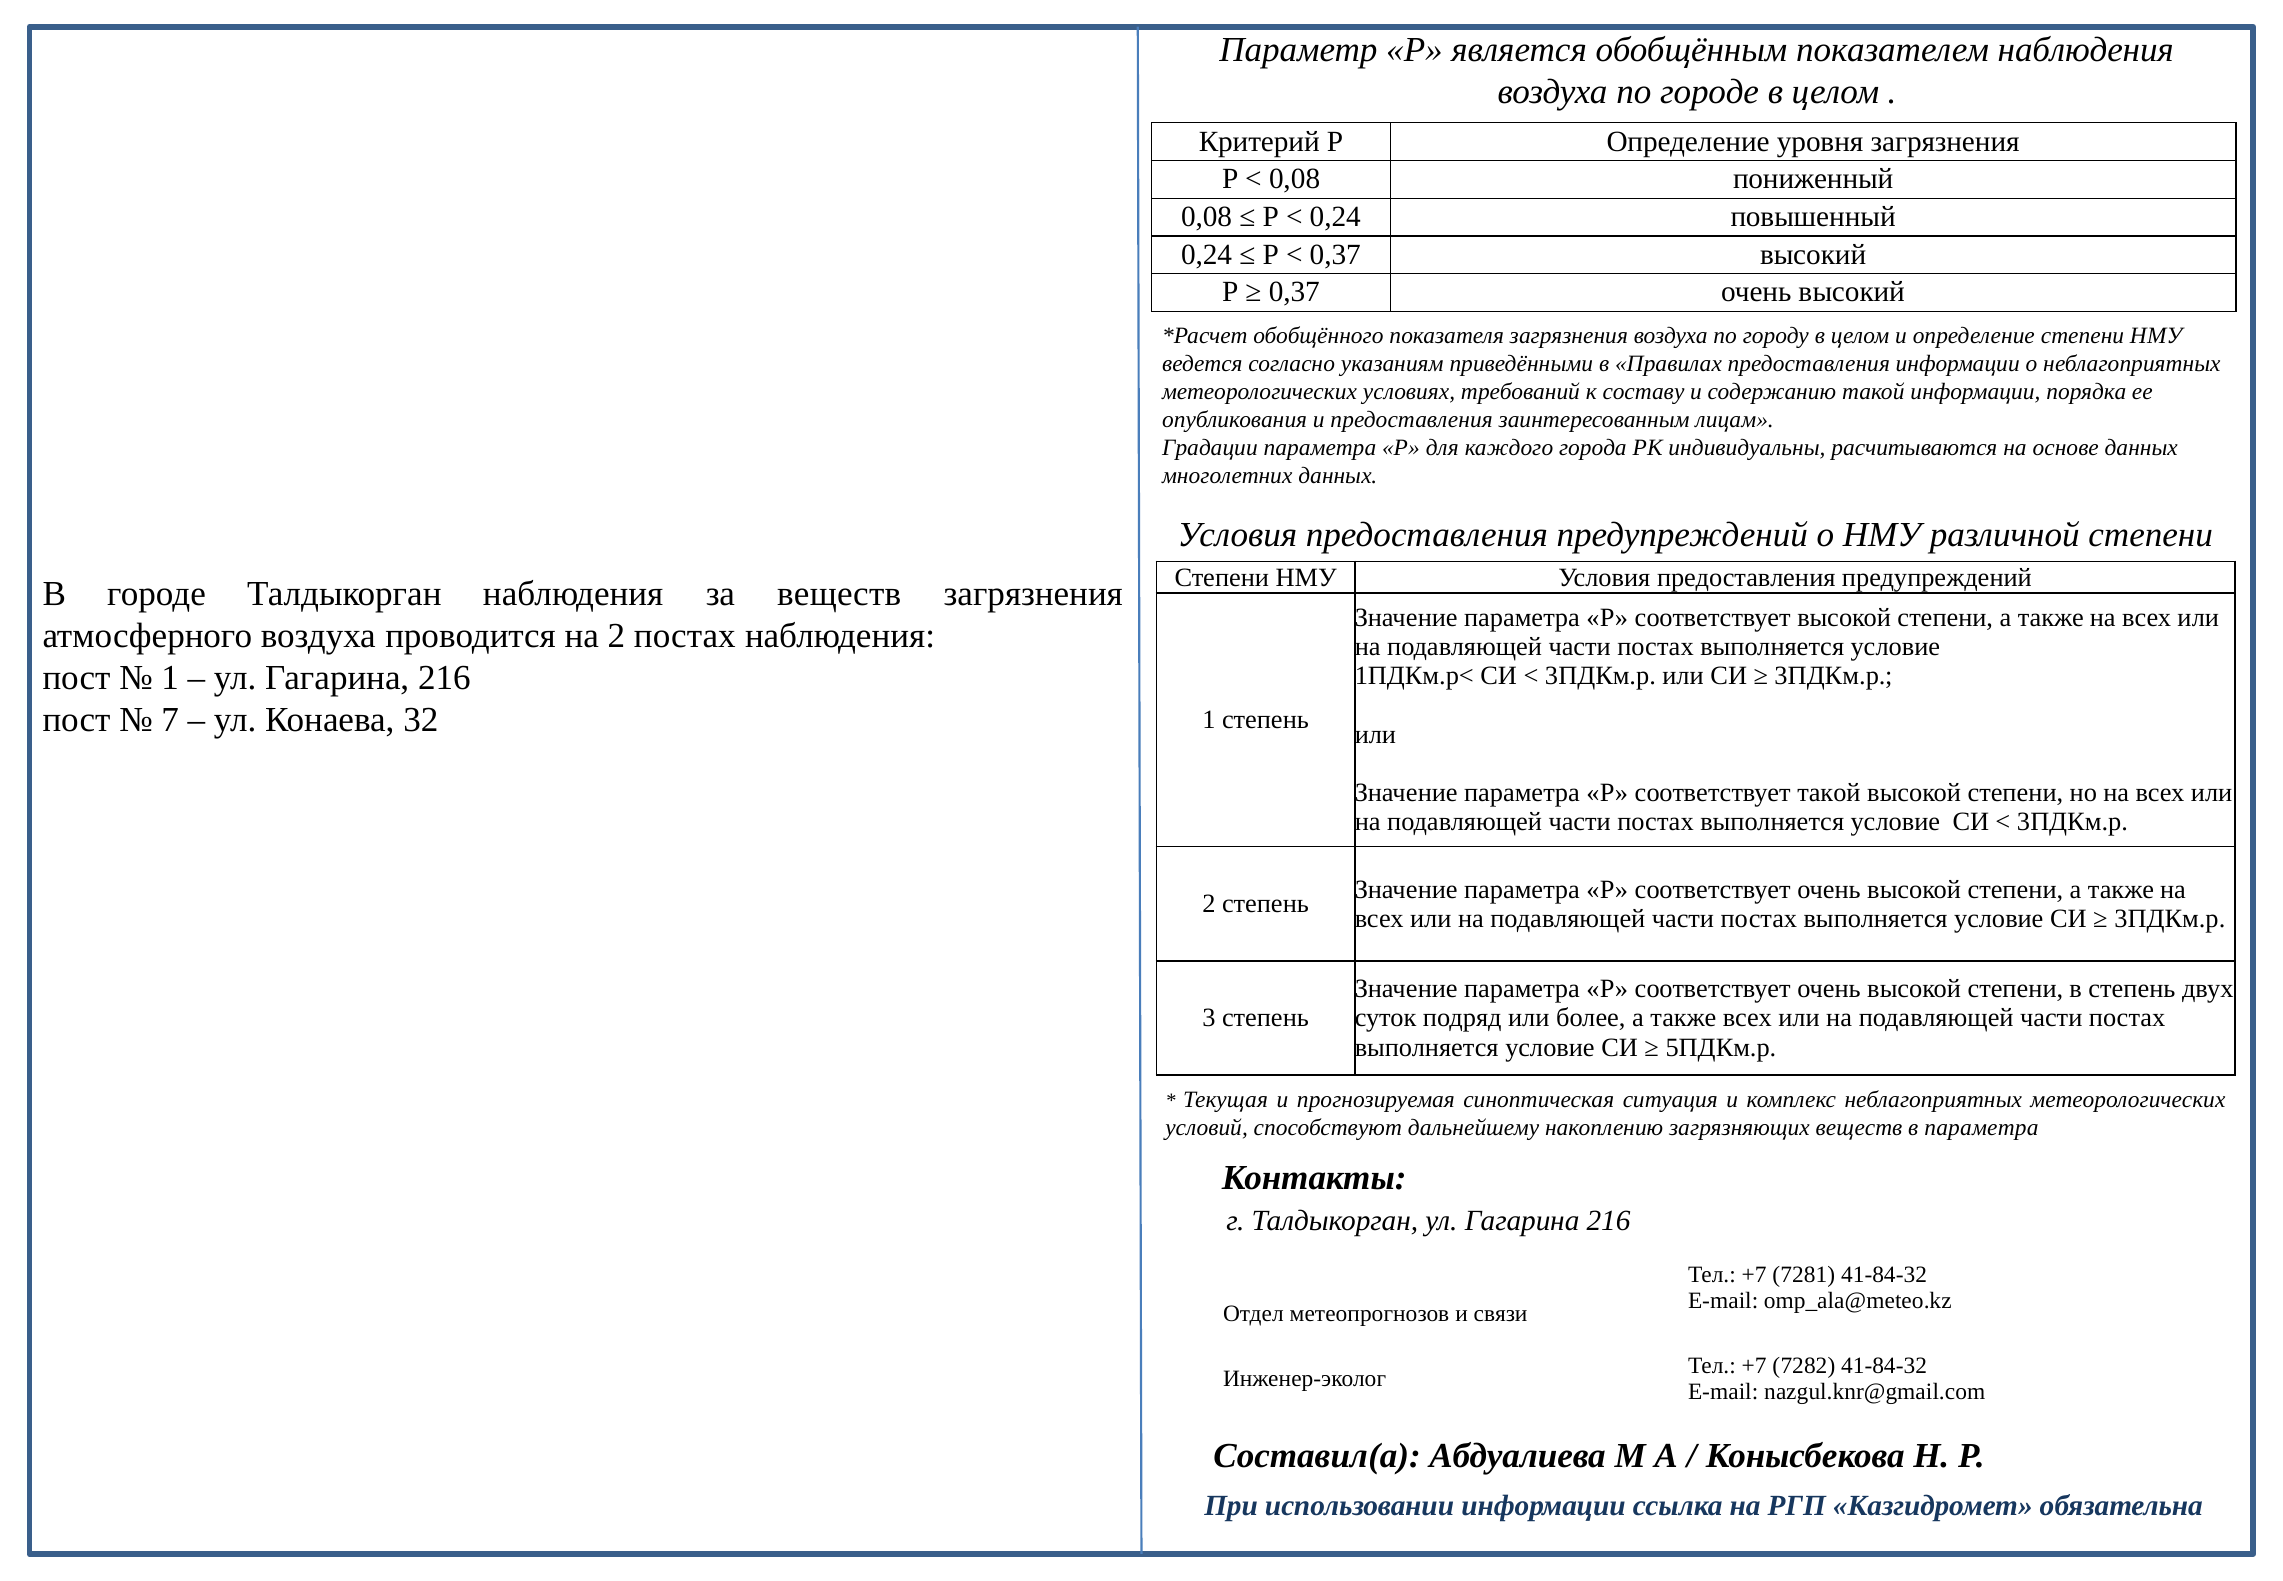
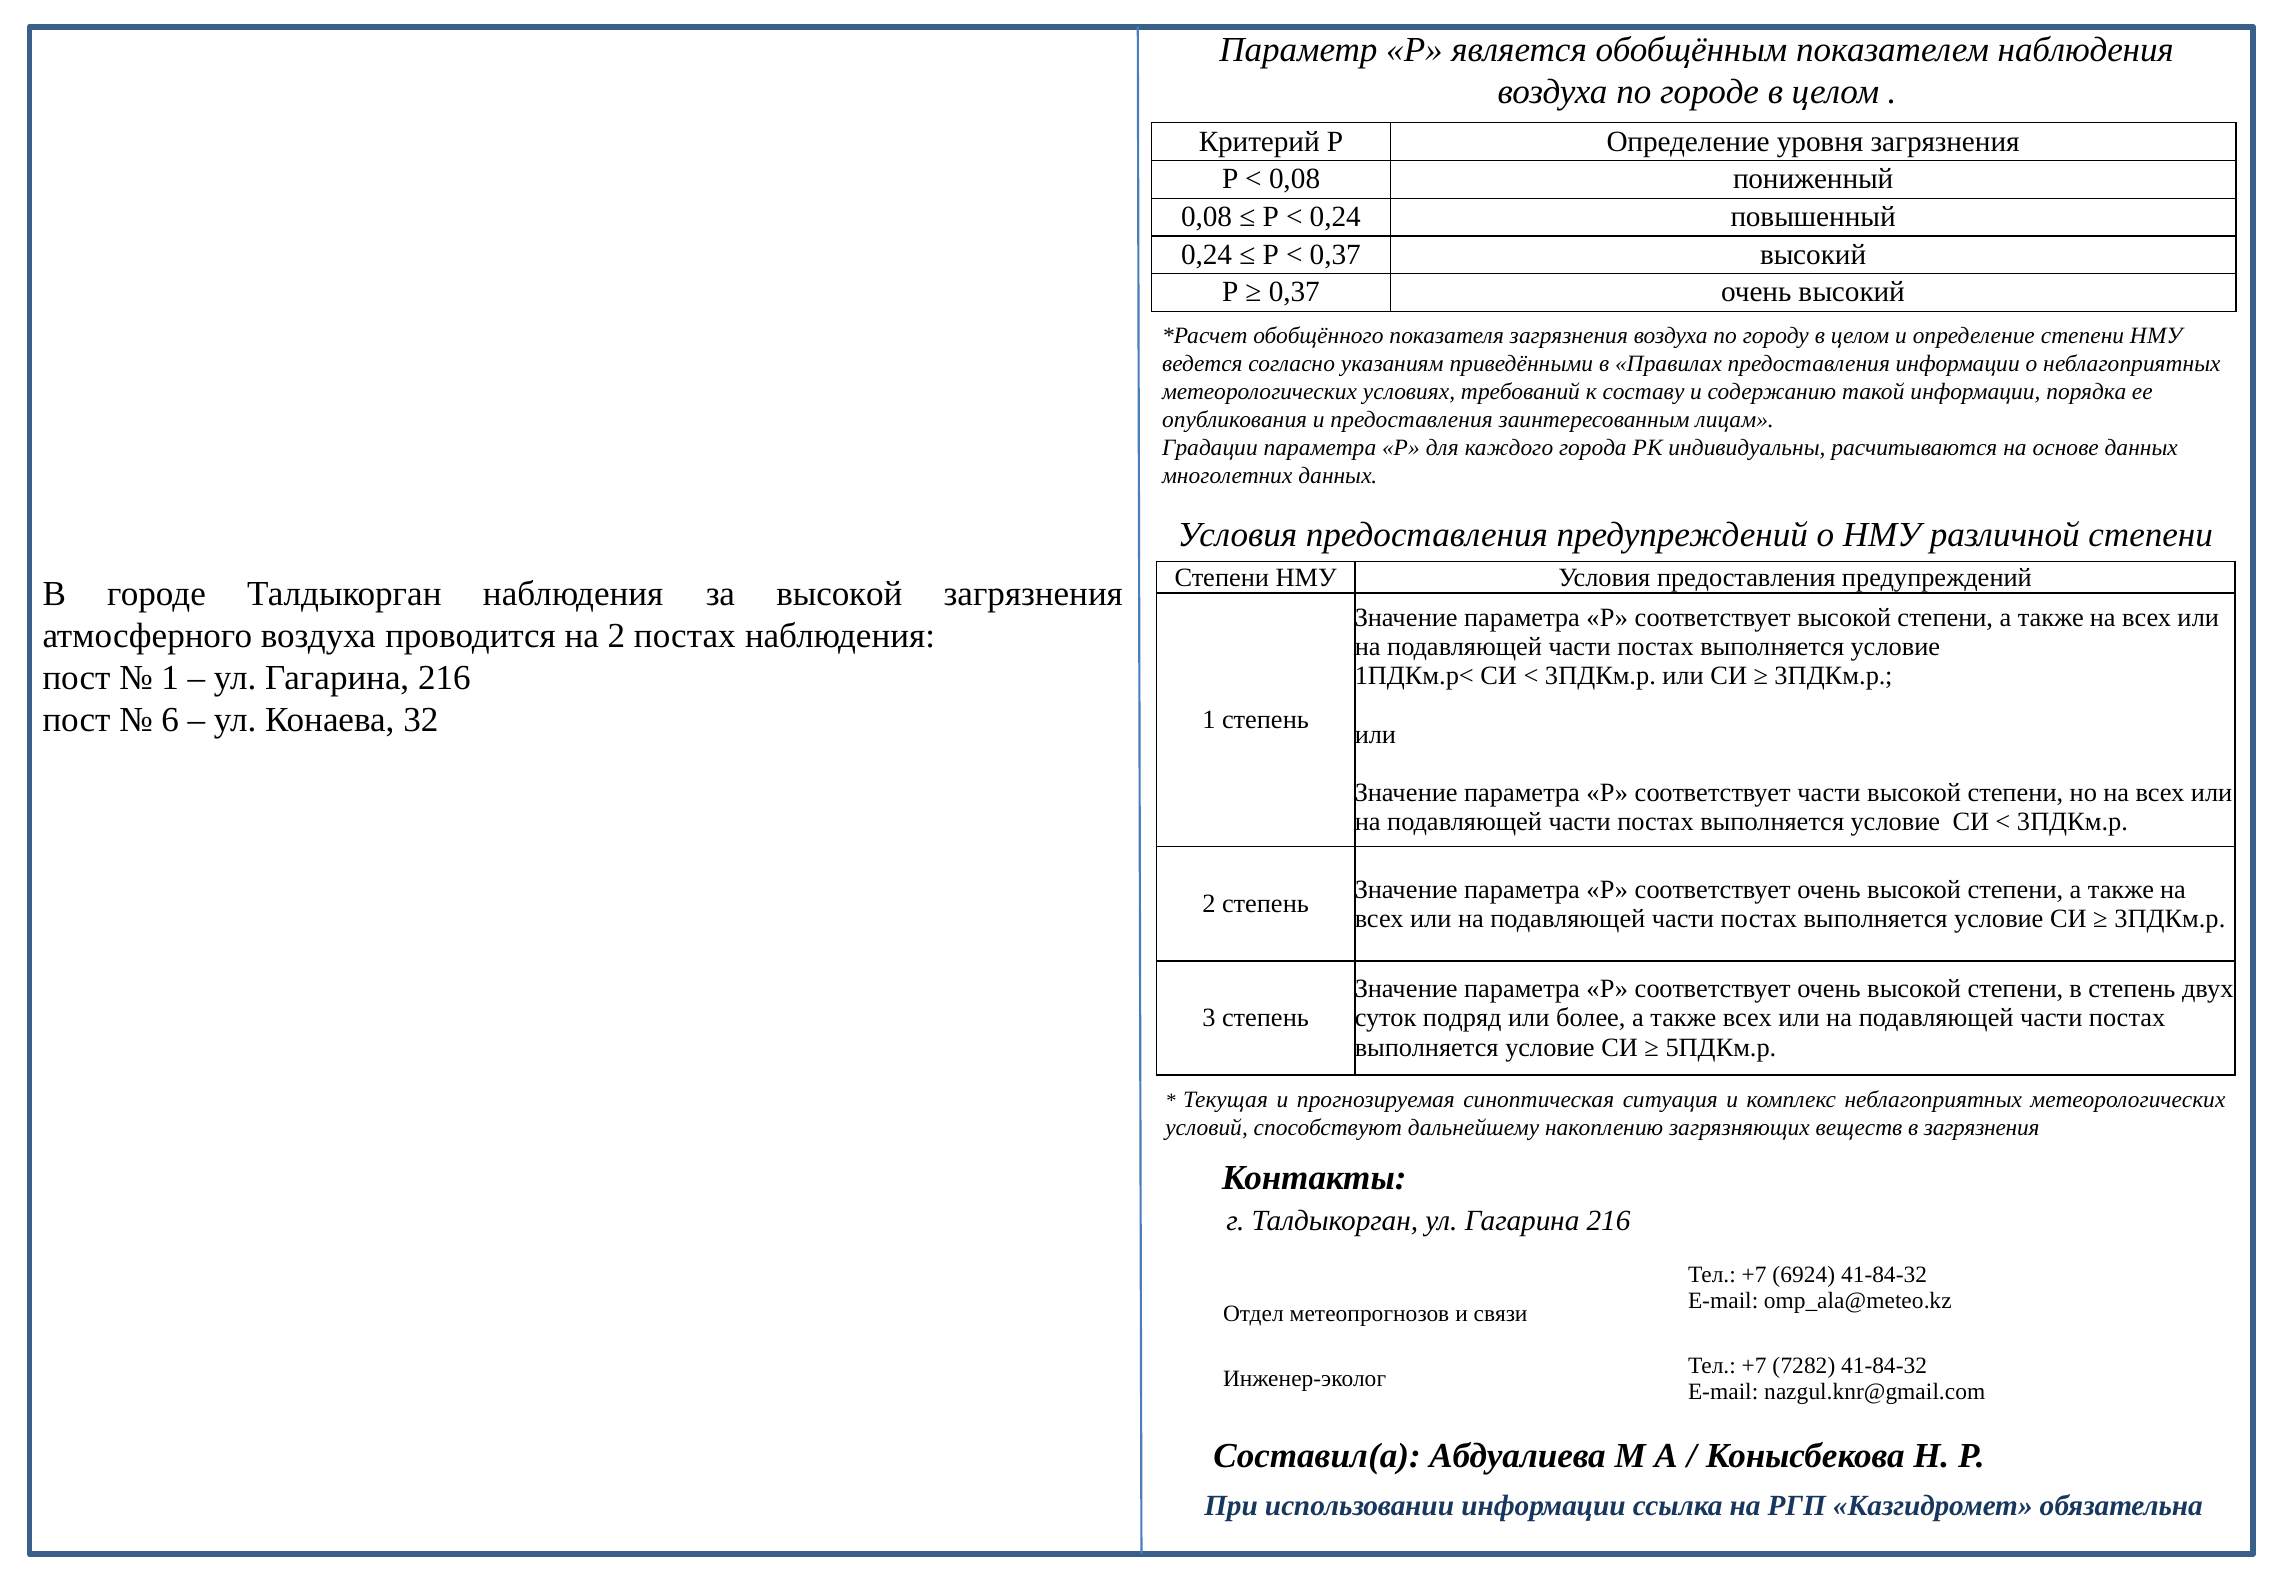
за веществ: веществ -> высокой
7: 7 -> 6
соответствует такой: такой -> части
в параметра: параметра -> загрязнения
7281: 7281 -> 6924
